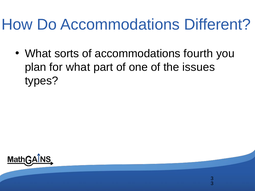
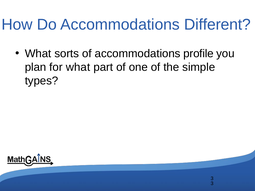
fourth: fourth -> profile
issues: issues -> simple
